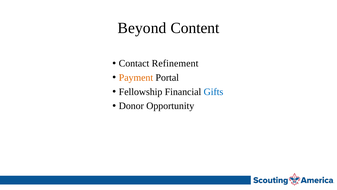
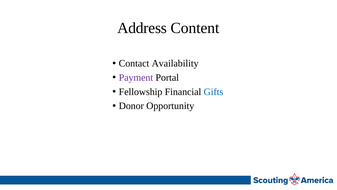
Beyond: Beyond -> Address
Refinement: Refinement -> Availability
Payment colour: orange -> purple
